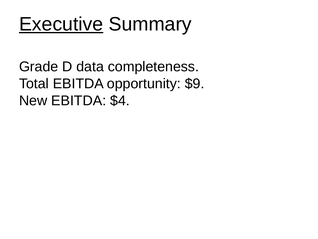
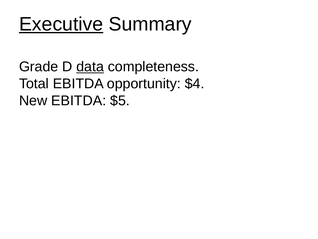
data underline: none -> present
$9: $9 -> $4
$4: $4 -> $5
